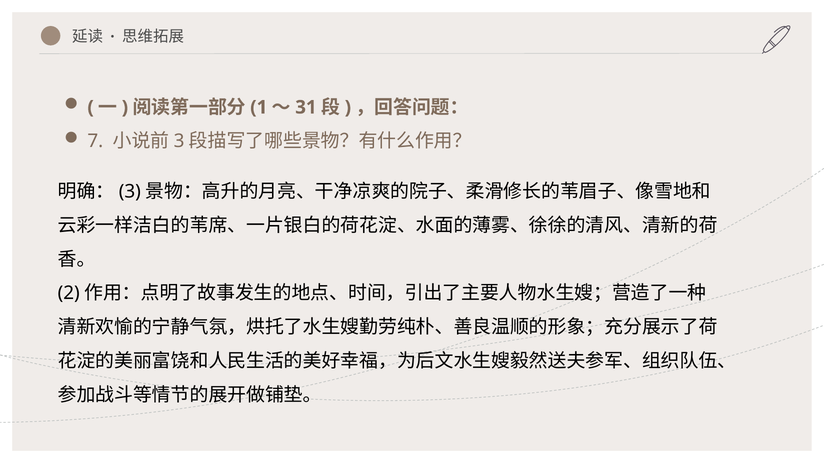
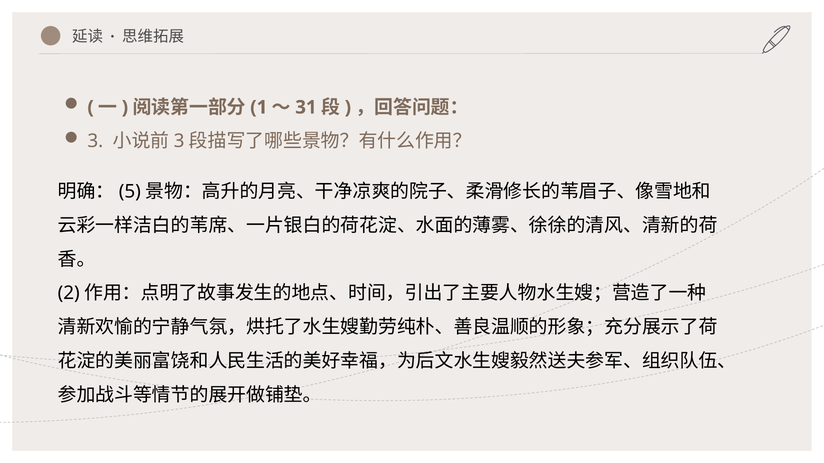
7 at (95, 141): 7 -> 3
3 at (130, 192): 3 -> 5
